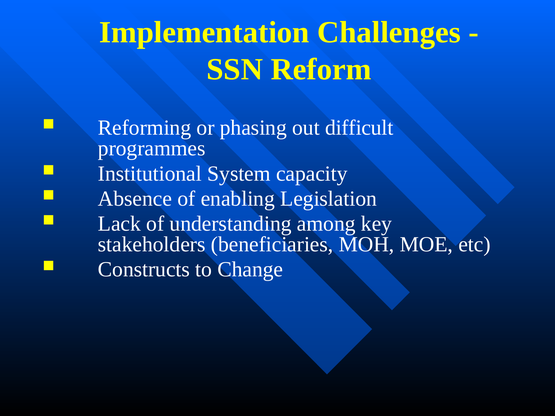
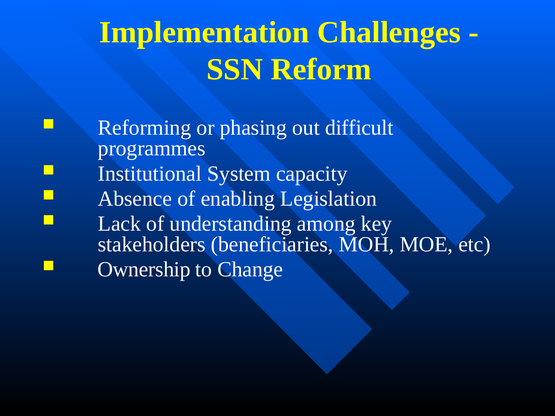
Constructs: Constructs -> Ownership
